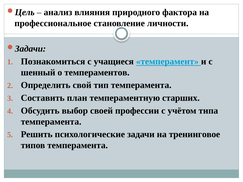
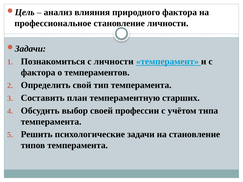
с учащиеся: учащиеся -> личности
шенный at (38, 73): шенный -> фактора
на тренинговое: тренинговое -> становление
